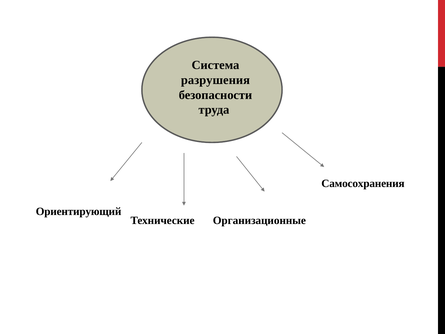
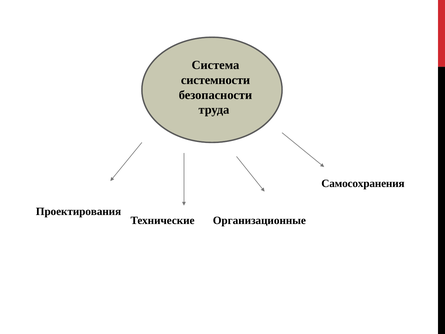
разрушения: разрушения -> системности
Ориентирующий: Ориентирующий -> Проектирования
